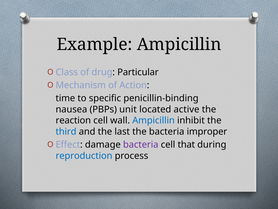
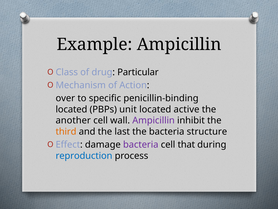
time: time -> over
nausea at (71, 109): nausea -> located
reaction: reaction -> another
Ampicillin at (154, 120) colour: blue -> purple
third colour: blue -> orange
improper: improper -> structure
